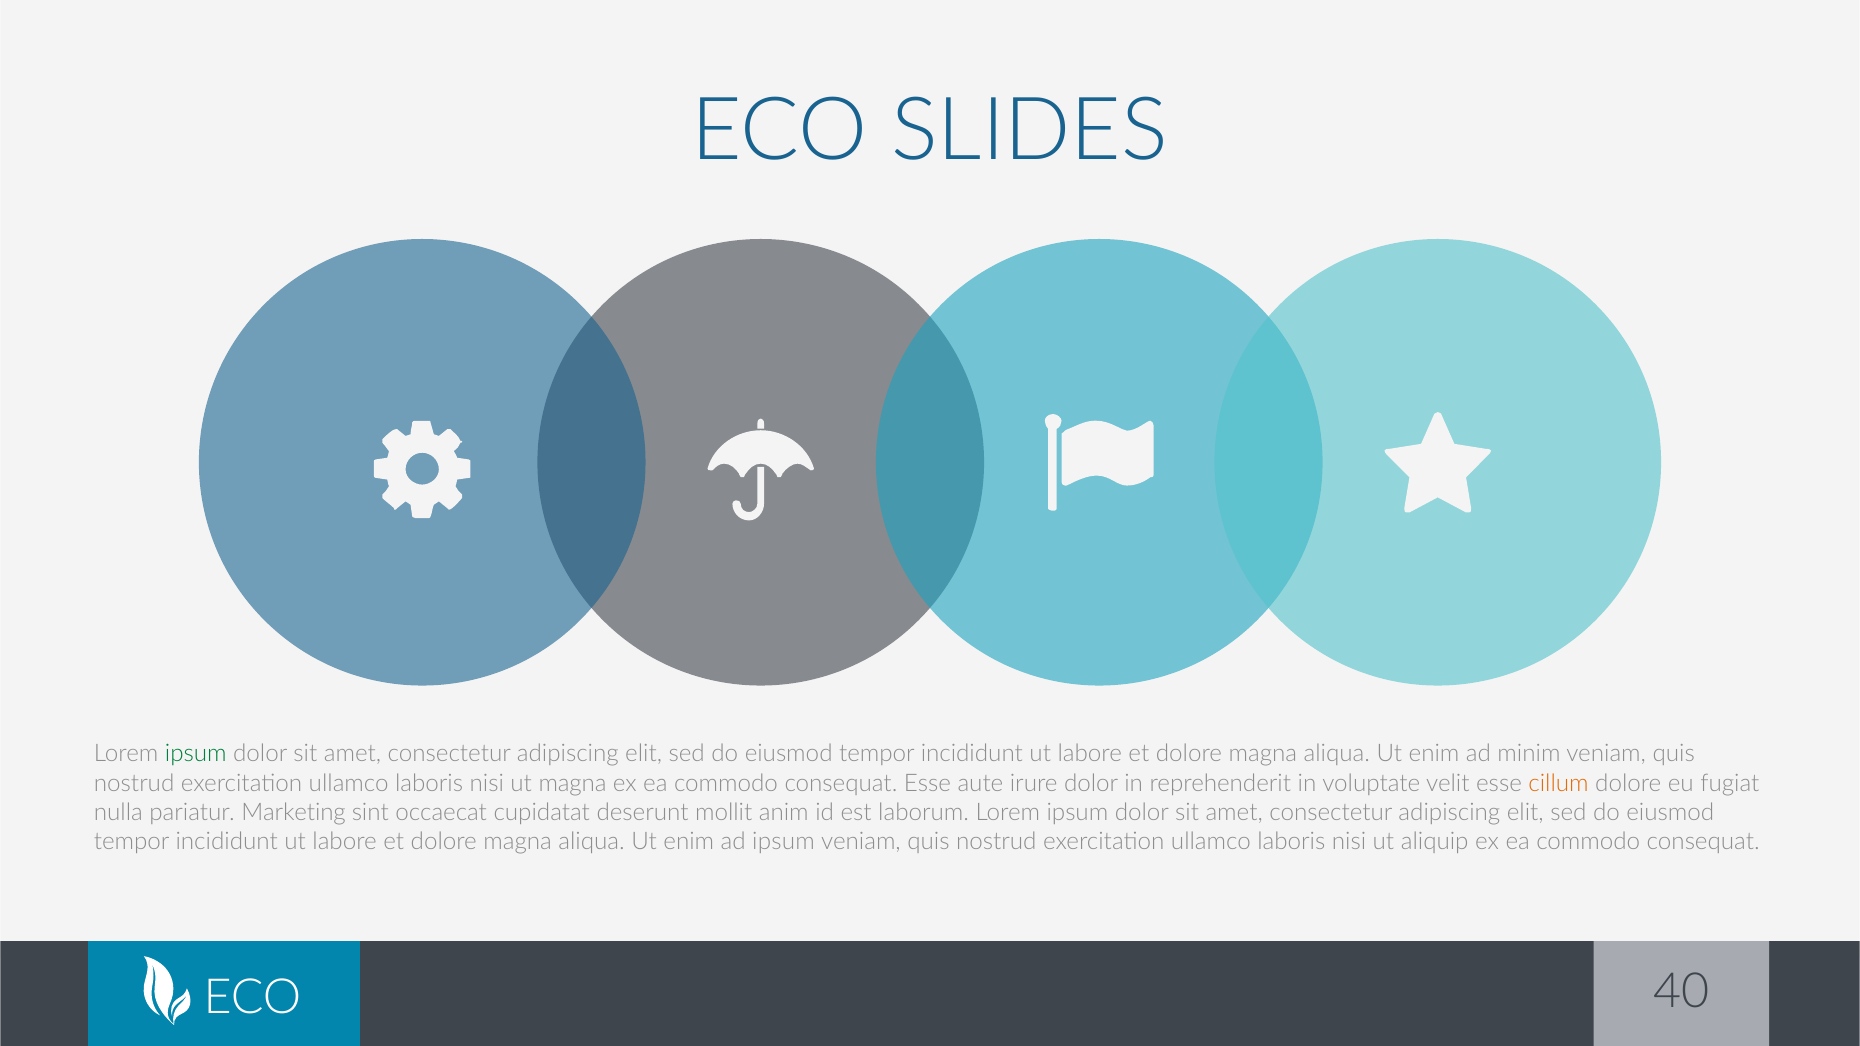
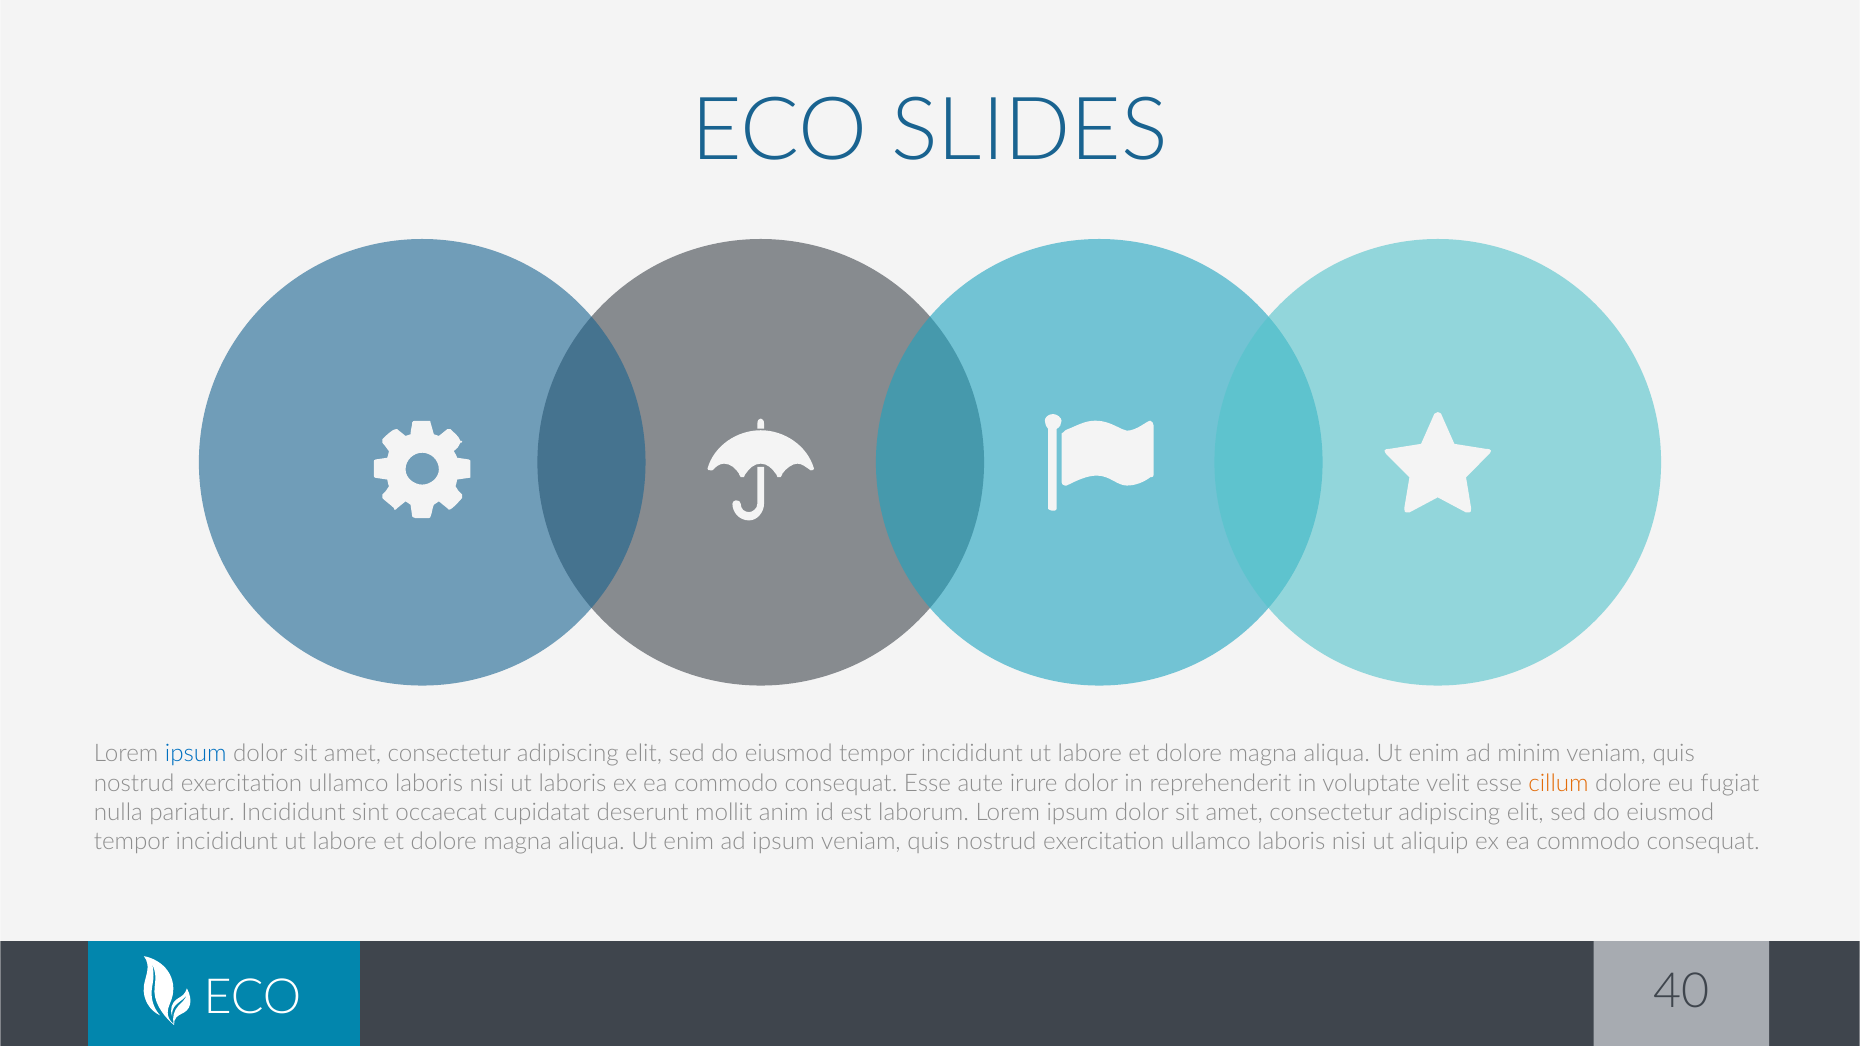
ipsum at (196, 754) colour: green -> blue
ut magna: magna -> laboris
pariatur Marketing: Marketing -> Incididunt
